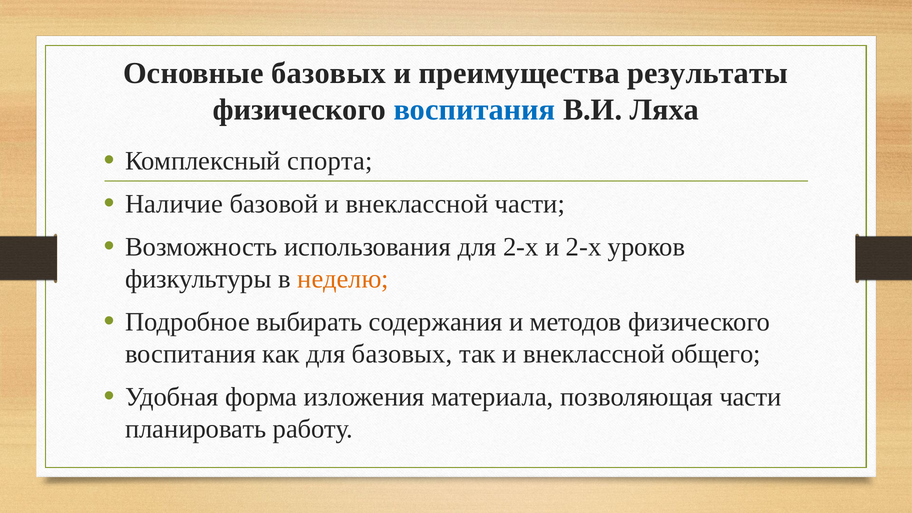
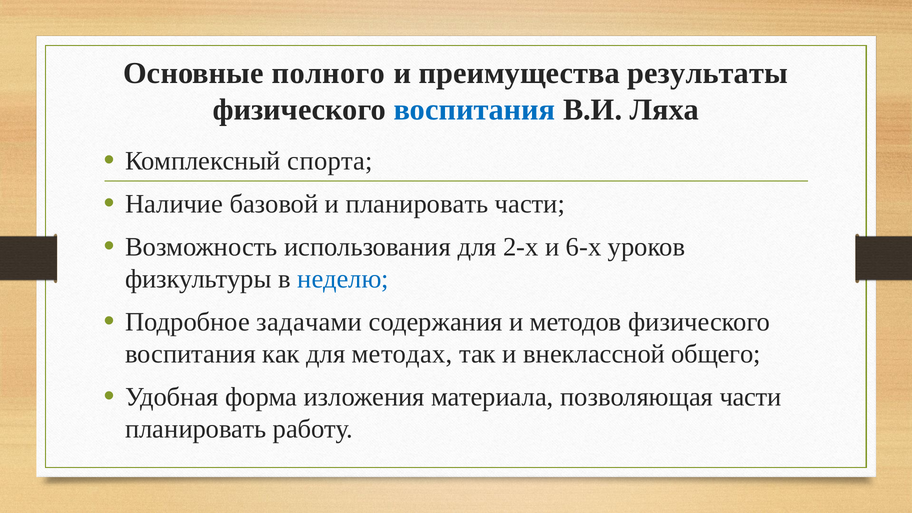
Основные базовых: базовых -> полного
базовой и внеклассной: внеклассной -> планировать
и 2-х: 2-х -> 6-х
неделю colour: orange -> blue
выбирать: выбирать -> задачами
для базовых: базовых -> методах
